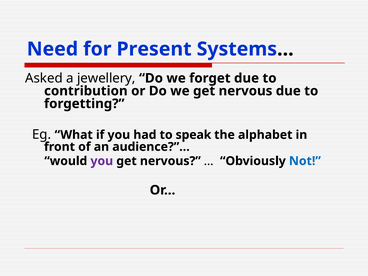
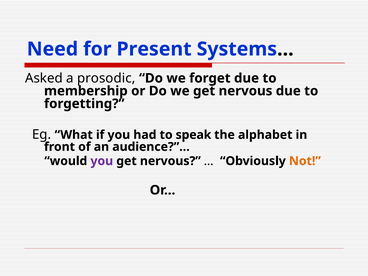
jewellery: jewellery -> prosodic
contribution: contribution -> membership
Not colour: blue -> orange
